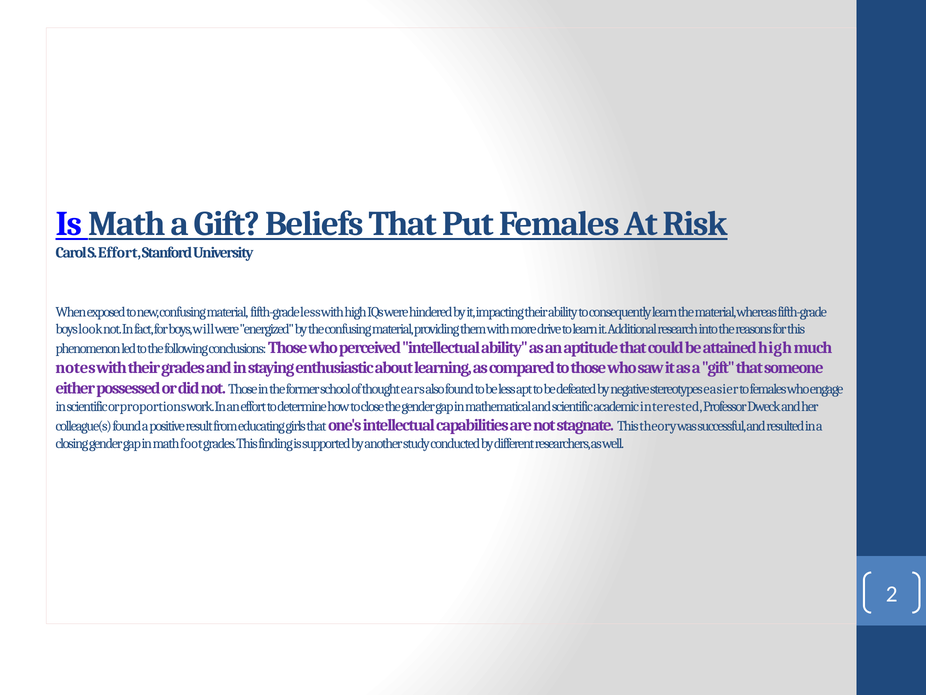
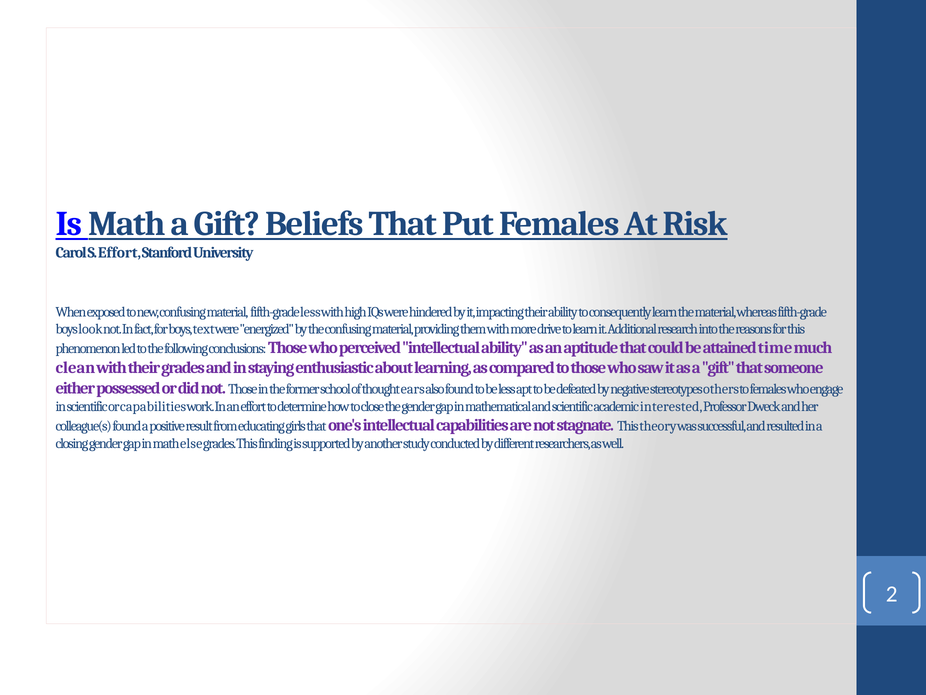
will: will -> text
attained high: high -> time
notes: notes -> clean
easier: easier -> others
or proportions: proportions -> capabilities
foot: foot -> else
